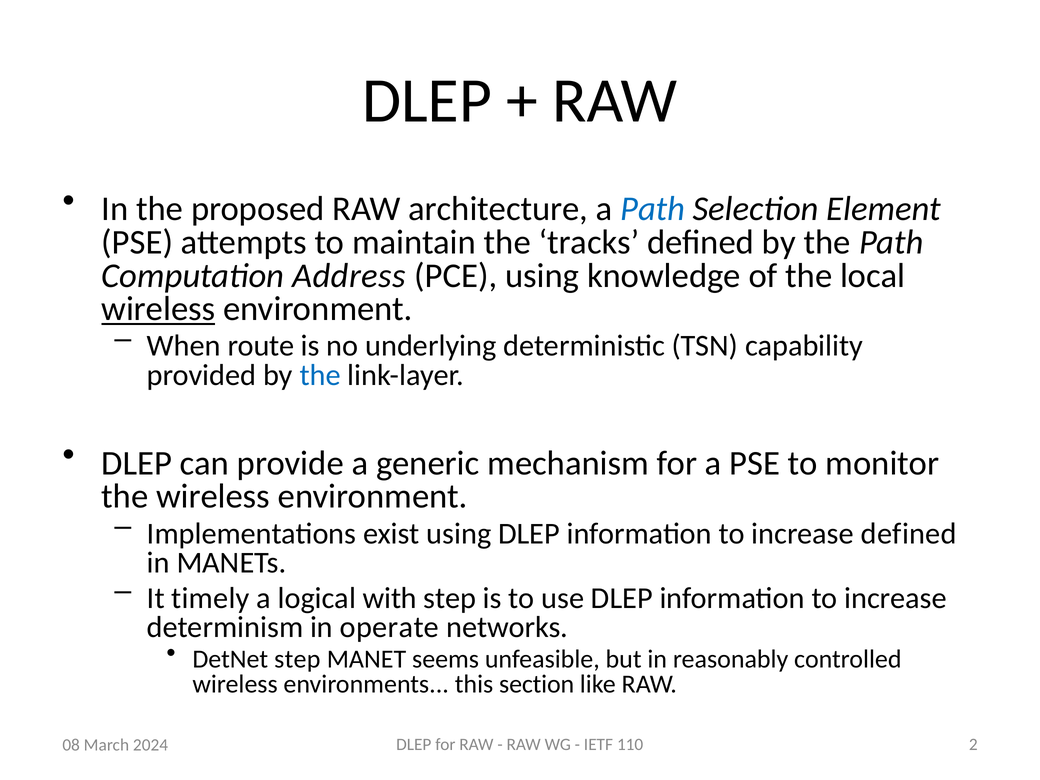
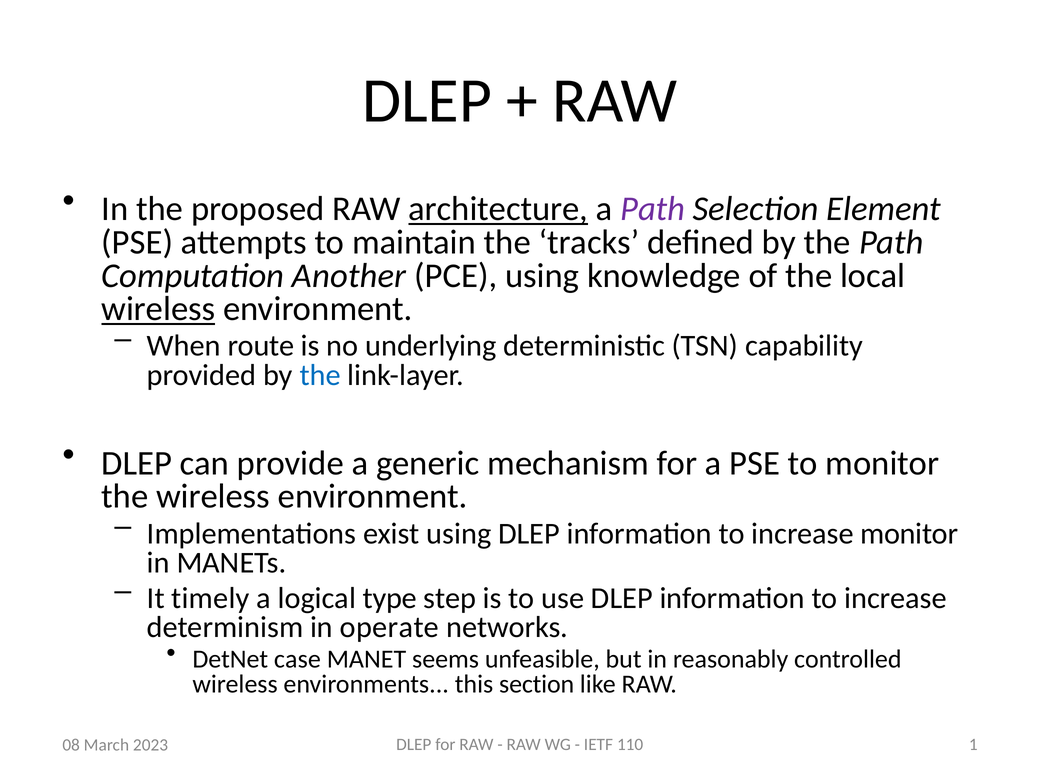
architecture underline: none -> present
Path at (653, 209) colour: blue -> purple
Address: Address -> Another
increase defined: defined -> monitor
with: with -> type
DetNet step: step -> case
2: 2 -> 1
2024: 2024 -> 2023
